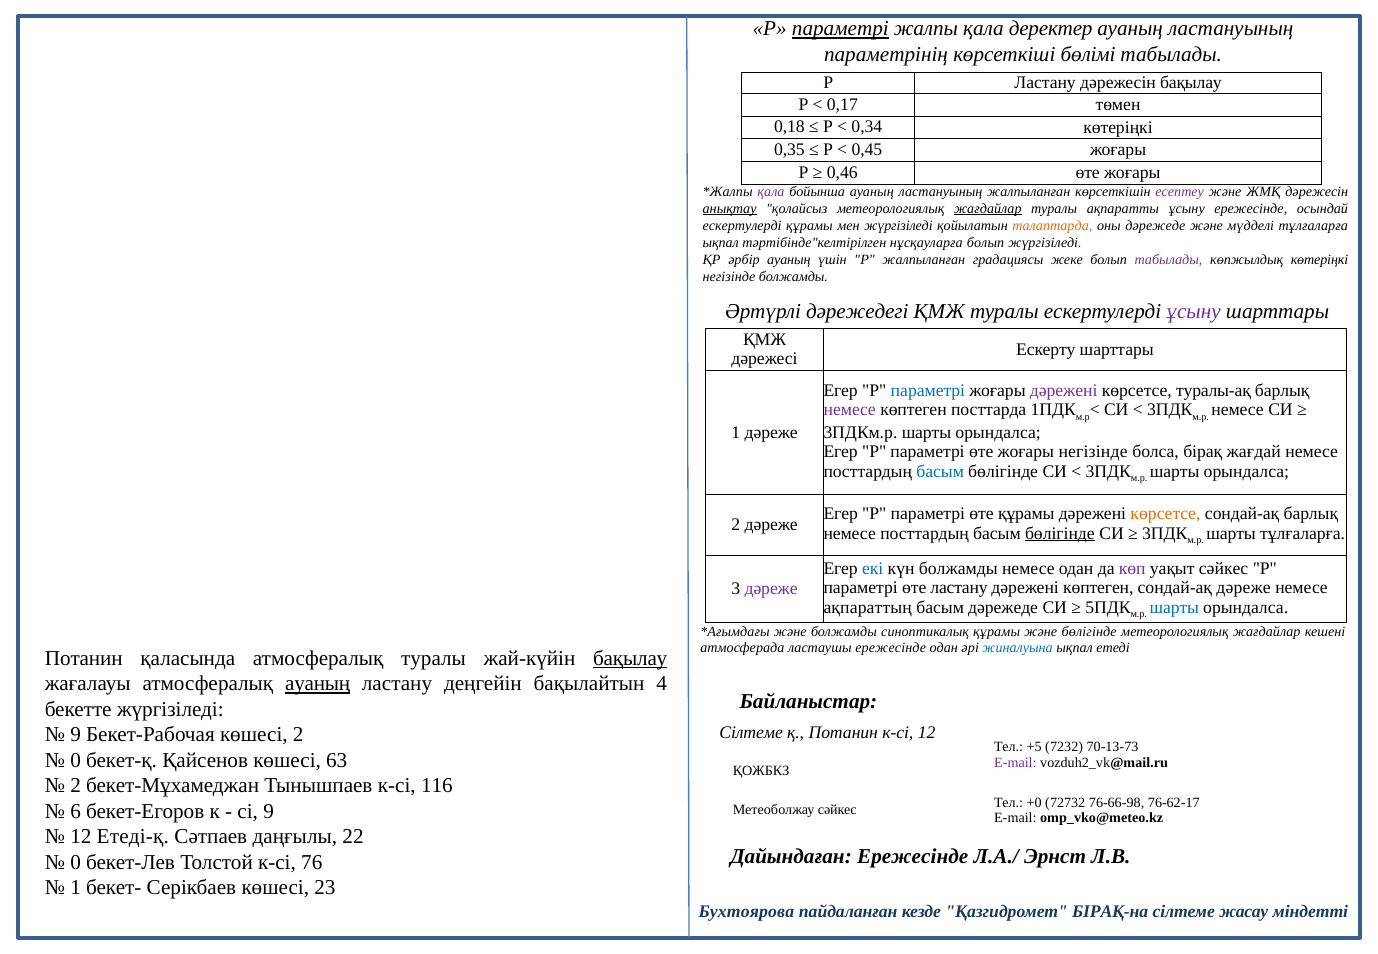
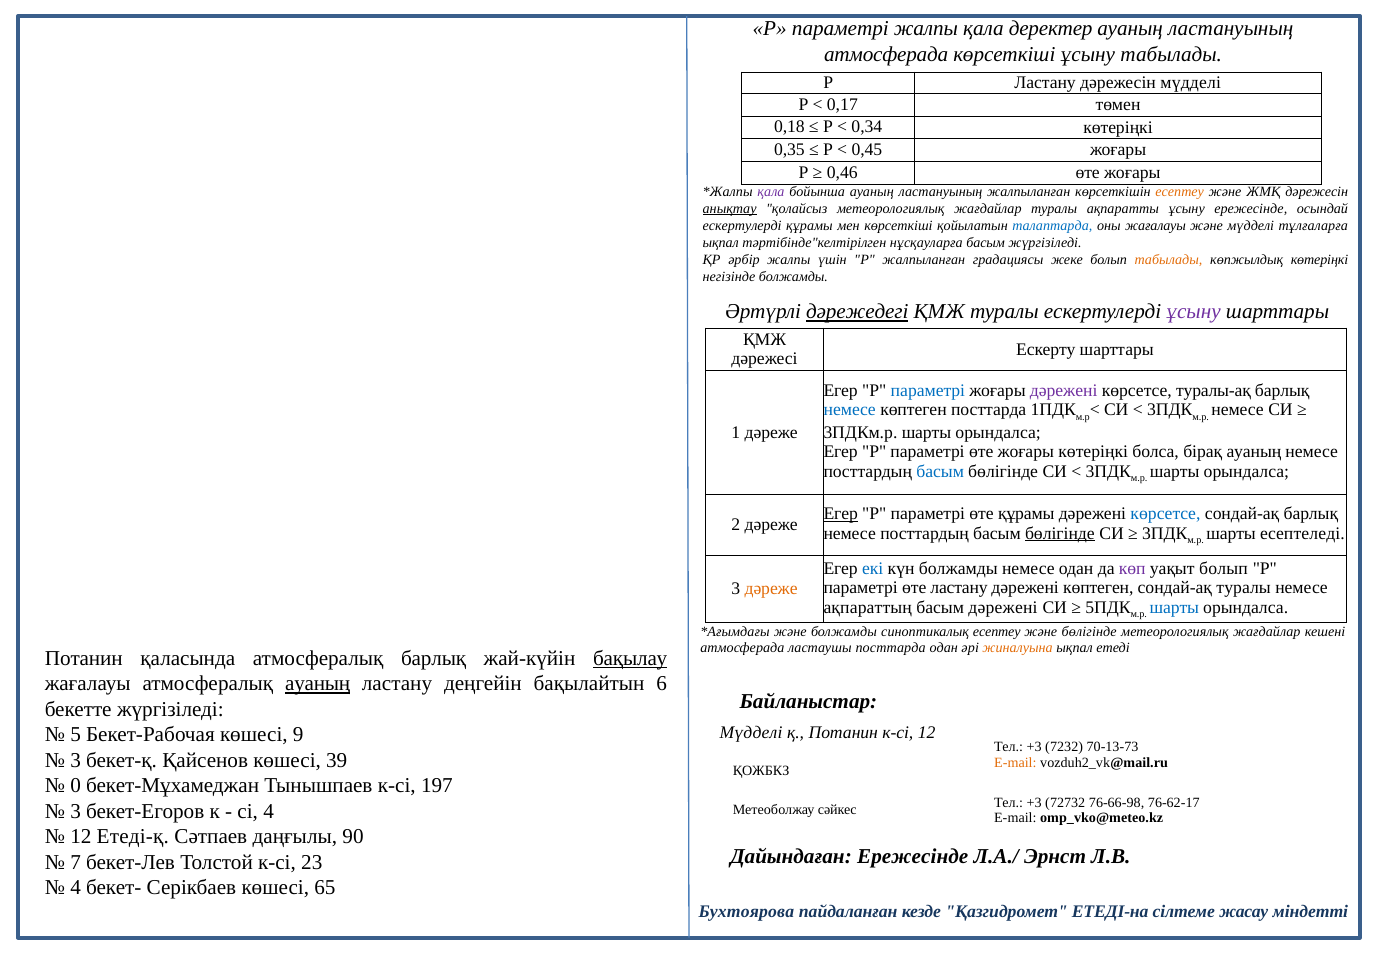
параметрі at (840, 29) underline: present -> none
параметрінің at (886, 54): параметрінің -> атмосферада
көрсеткіші бөлімі: бөлімі -> ұсыну
дәрежесін бақылау: бақылау -> мүдделі
есептеу at (1180, 192) colour: purple -> orange
жағдайлар at (988, 209) underline: present -> none
мен жүргізіледі: жүргізіледі -> көрсеткіші
талаптарда colour: orange -> blue
оны дәрежеде: дәрежеде -> жағалауы
нұсқауларға болып: болып -> басым
әрбір ауаның: ауаның -> жалпы
табылады at (1169, 259) colour: purple -> orange
дәрежедегі underline: none -> present
немесе at (850, 410) colour: purple -> blue
жоғары негізінде: негізінде -> көтеріңкі
бірақ жағдай: жағдай -> ауаның
Егер at (841, 514) underline: none -> present
көрсетсе at (1165, 514) colour: orange -> blue
шарты тұлғаларға: тұлғаларға -> есептеледі
уақыт сәйкес: сәйкес -> болып
сондай-ақ дәреже: дәреже -> туралы
дәреже at (771, 589) colour: purple -> orange
басым дәрежеде: дәрежеде -> дәрежені
синоптикалық құрамы: құрамы -> есептеу
ластаушы ережесінде: ережесінде -> посттарда
жиналуына colour: blue -> orange
атмосфералық туралы: туралы -> барлық
4: 4 -> 6
Сілтеме at (751, 733): Сілтеме -> Мүдделі
9 at (76, 735): 9 -> 5
көшесі 2: 2 -> 9
+5 at (1034, 747): +5 -> +3
0 at (76, 760): 0 -> 3
63: 63 -> 39
E-mail at (1015, 763) colour: purple -> orange
2 at (76, 786): 2 -> 0
116: 116 -> 197
+0 at (1034, 802): +0 -> +3
6 at (76, 811): 6 -> 3
сі 9: 9 -> 4
22: 22 -> 90
0 at (76, 862): 0 -> 7
76: 76 -> 23
1 at (76, 888): 1 -> 4
23: 23 -> 65
БІРАҚ-на: БІРАҚ-на -> ЕТЕДІ-на
